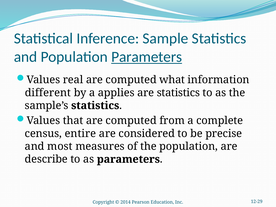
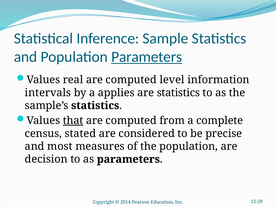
what: what -> level
different: different -> intervals
that underline: none -> present
entire: entire -> stated
describe: describe -> decision
